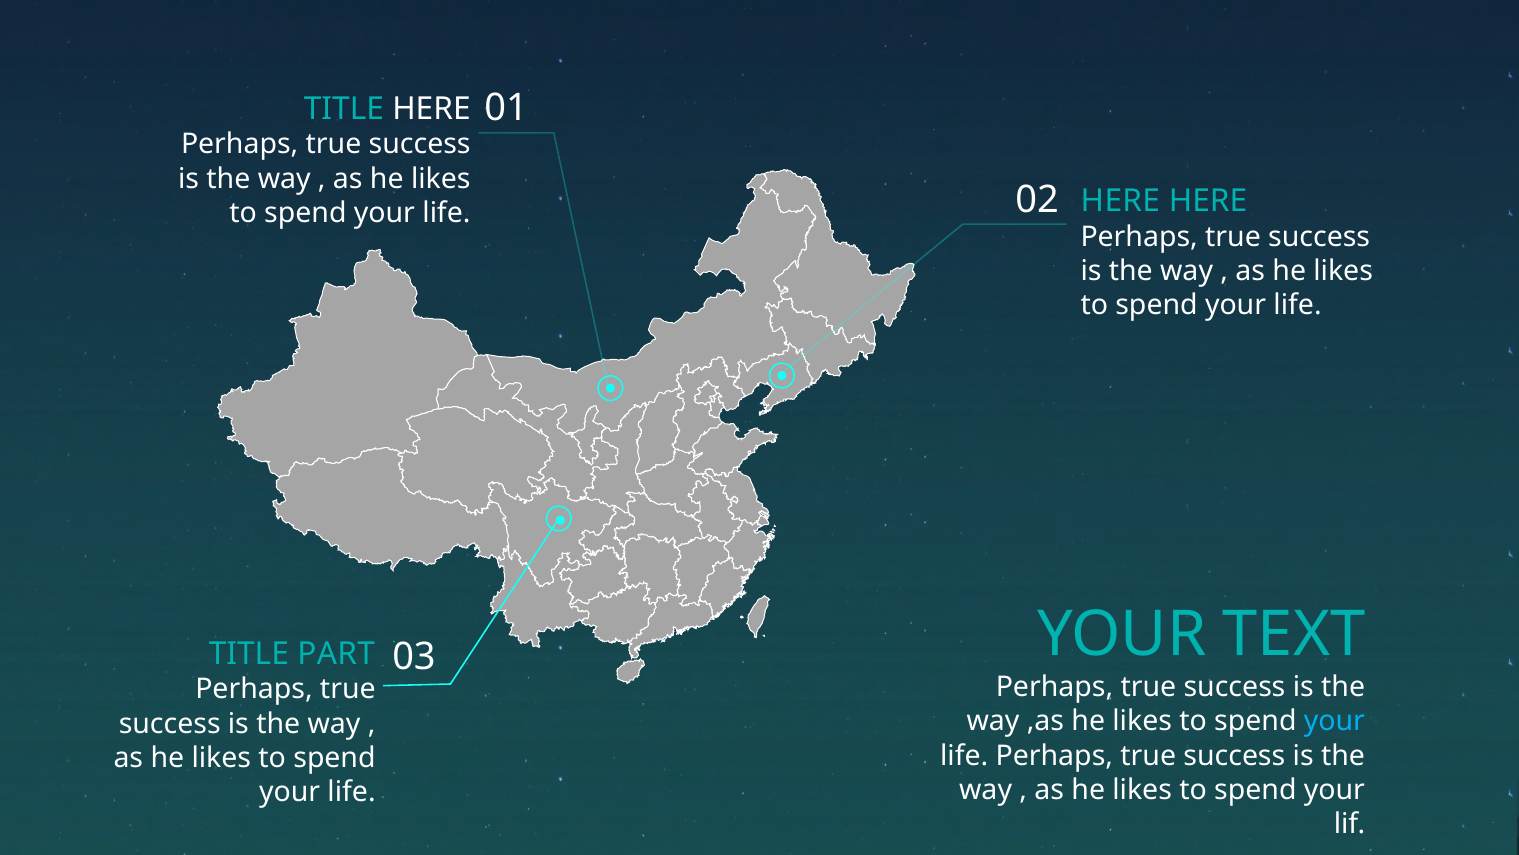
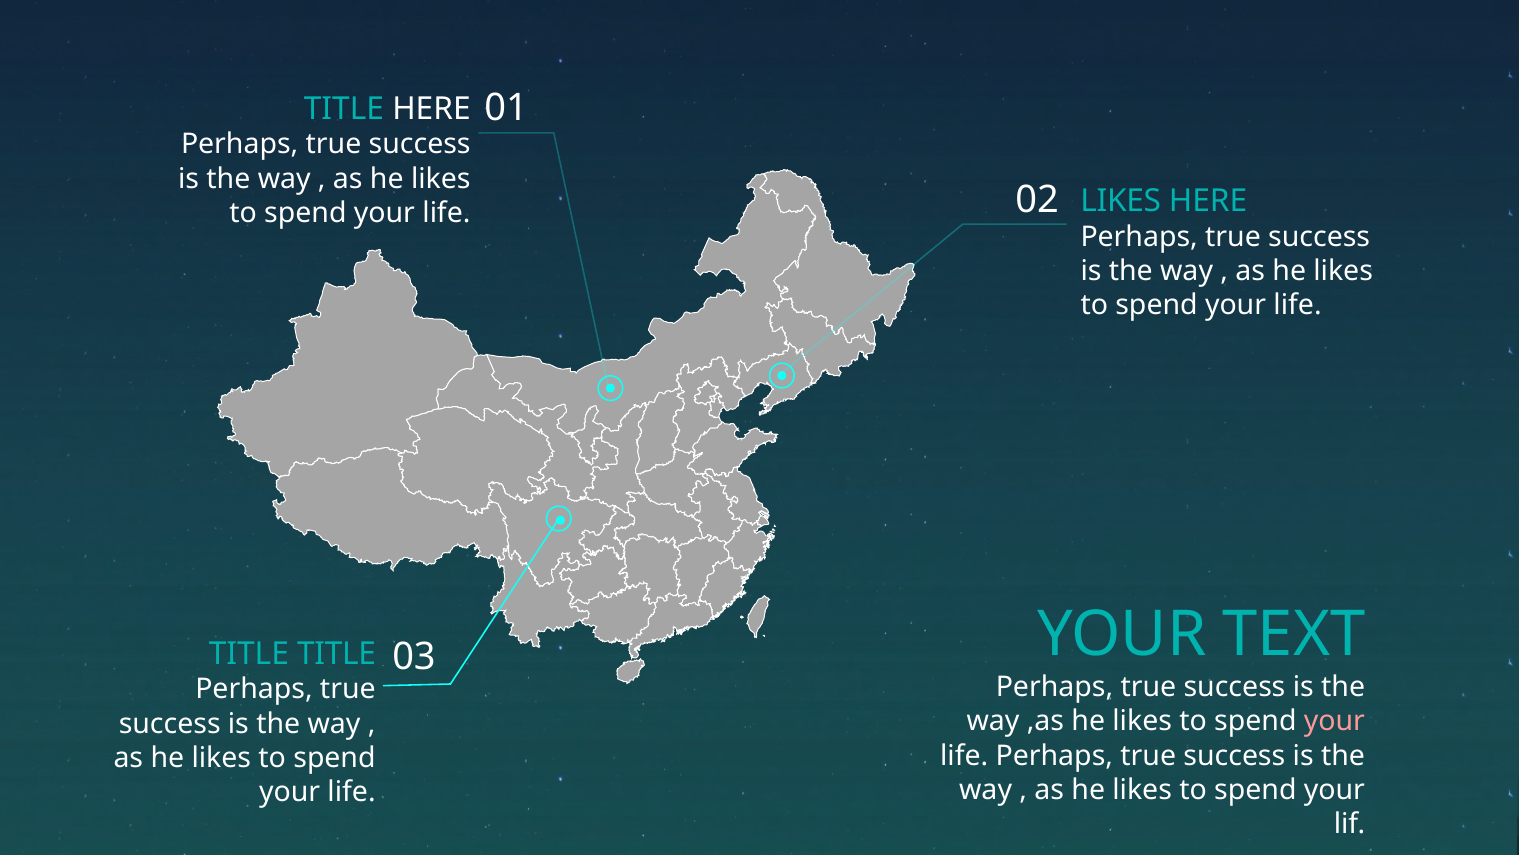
life HERE: HERE -> LIKES
TITLE PART: PART -> TITLE
your at (1334, 721) colour: light blue -> pink
